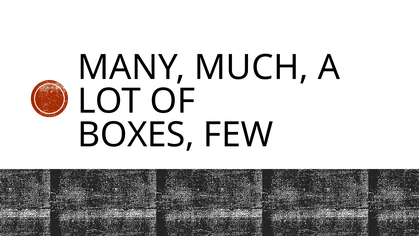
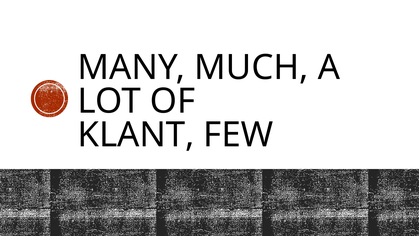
BOXES: BOXES -> KLANT
